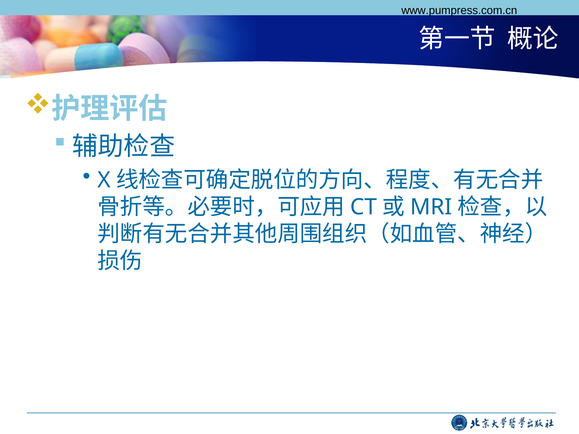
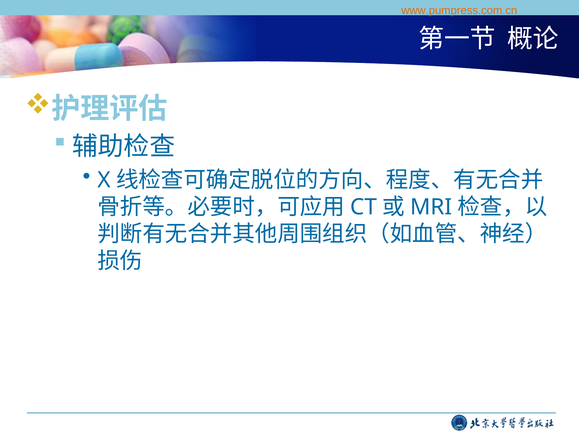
www.pumpress.com.cn colour: black -> orange
